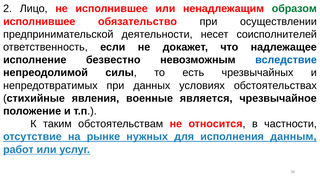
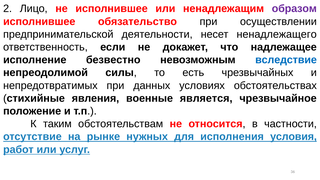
образом colour: green -> purple
соисполнителей: соисполнителей -> ненадлежащего
данным: данным -> условия
